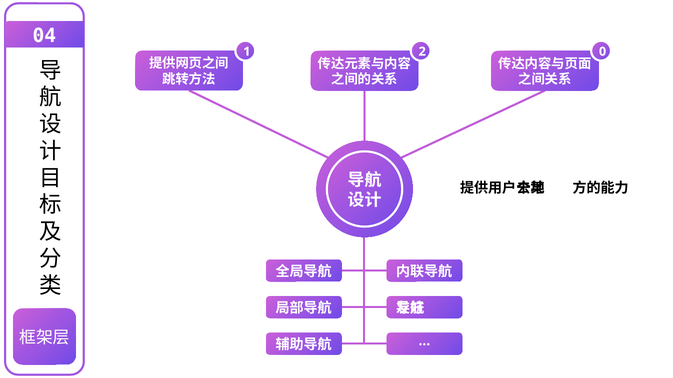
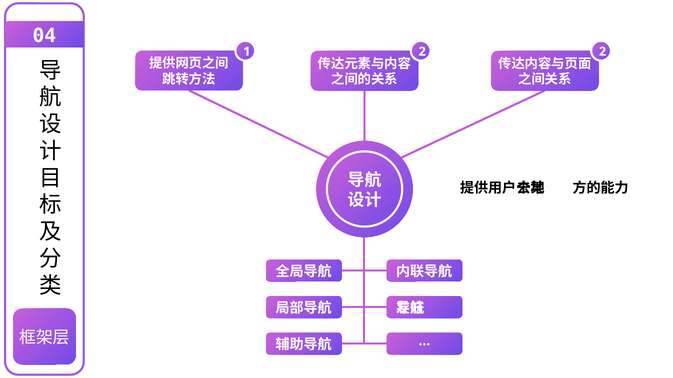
2 0: 0 -> 2
